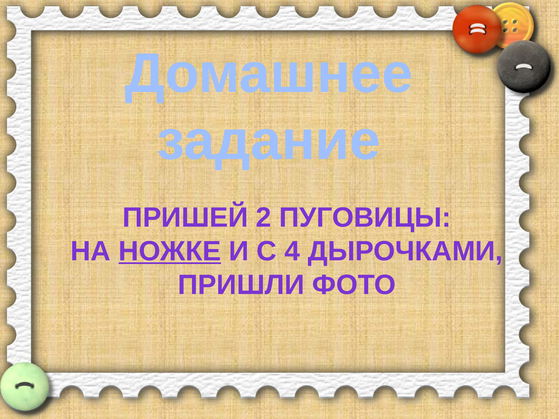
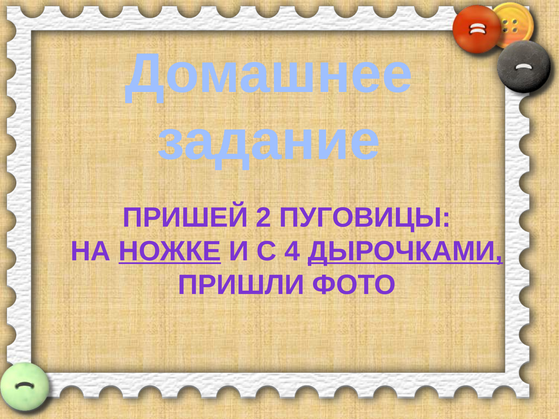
ДЫРОЧКАМИ underline: none -> present
